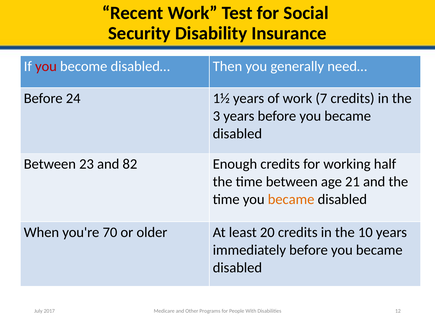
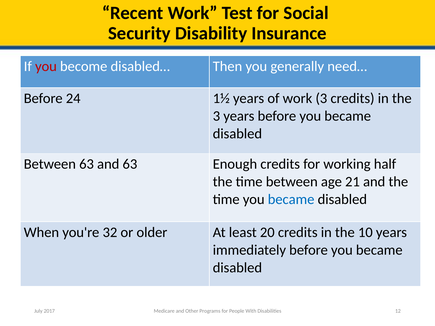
work 7: 7 -> 3
Between 23: 23 -> 63
and 82: 82 -> 63
became at (291, 200) colour: orange -> blue
70: 70 -> 32
